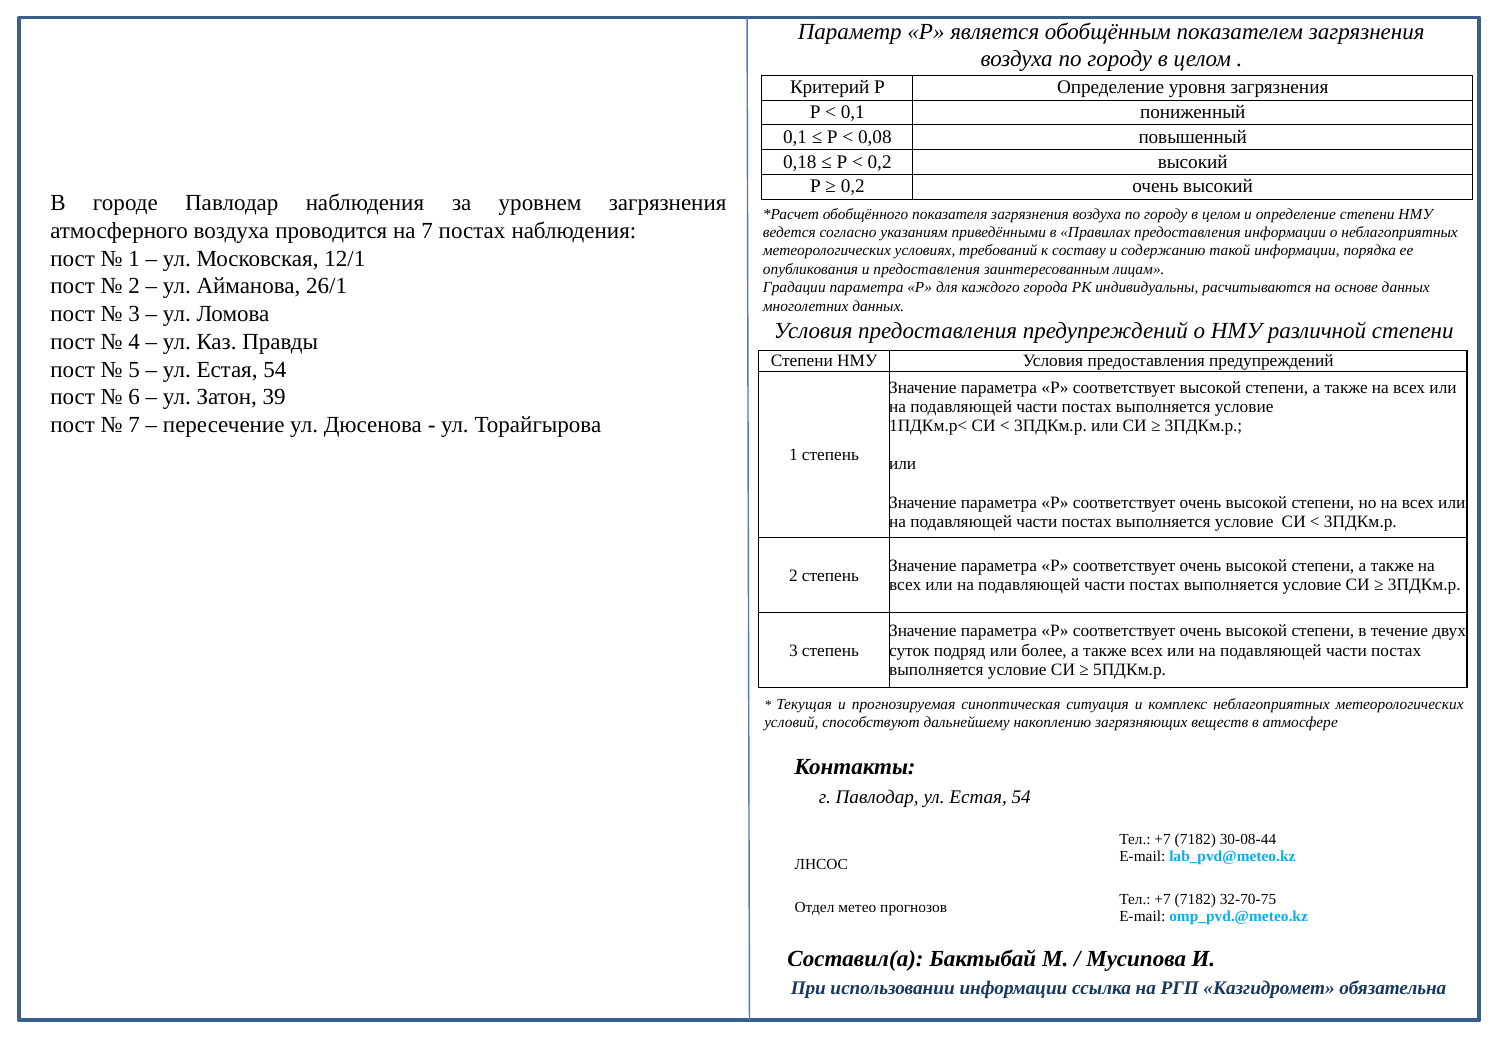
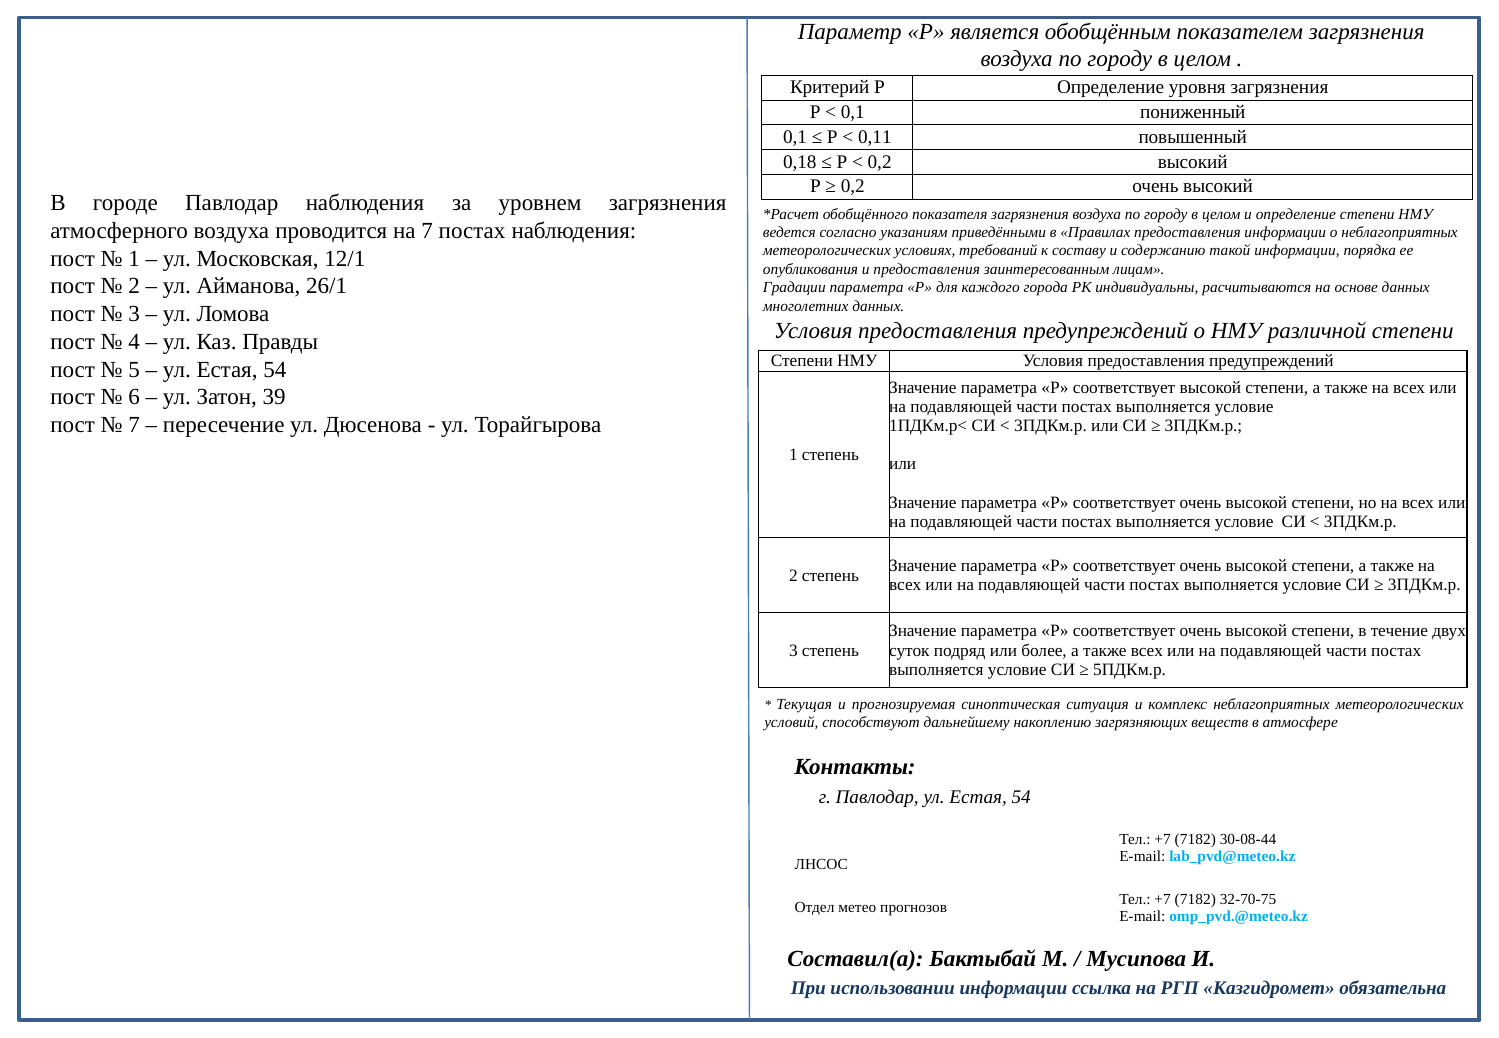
0,08: 0,08 -> 0,11
